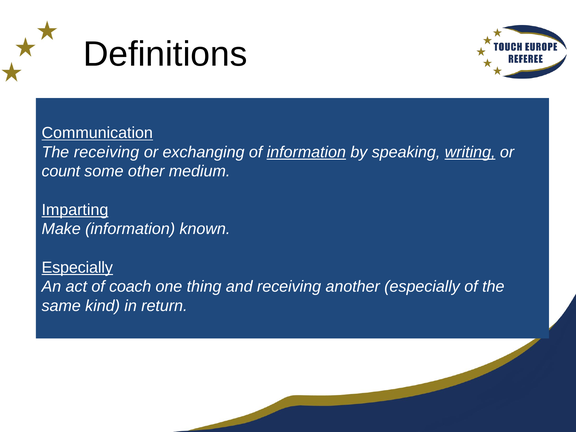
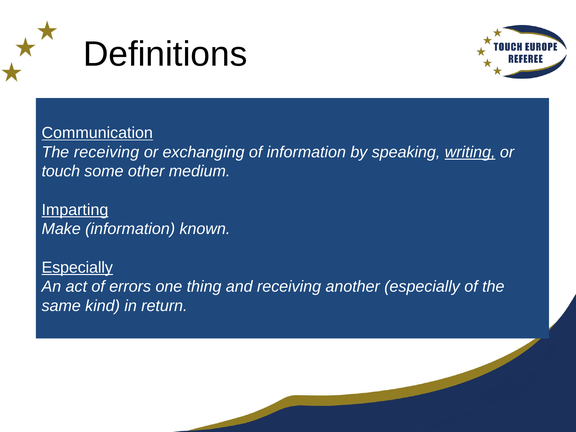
information at (306, 152) underline: present -> none
count: count -> touch
coach: coach -> errors
